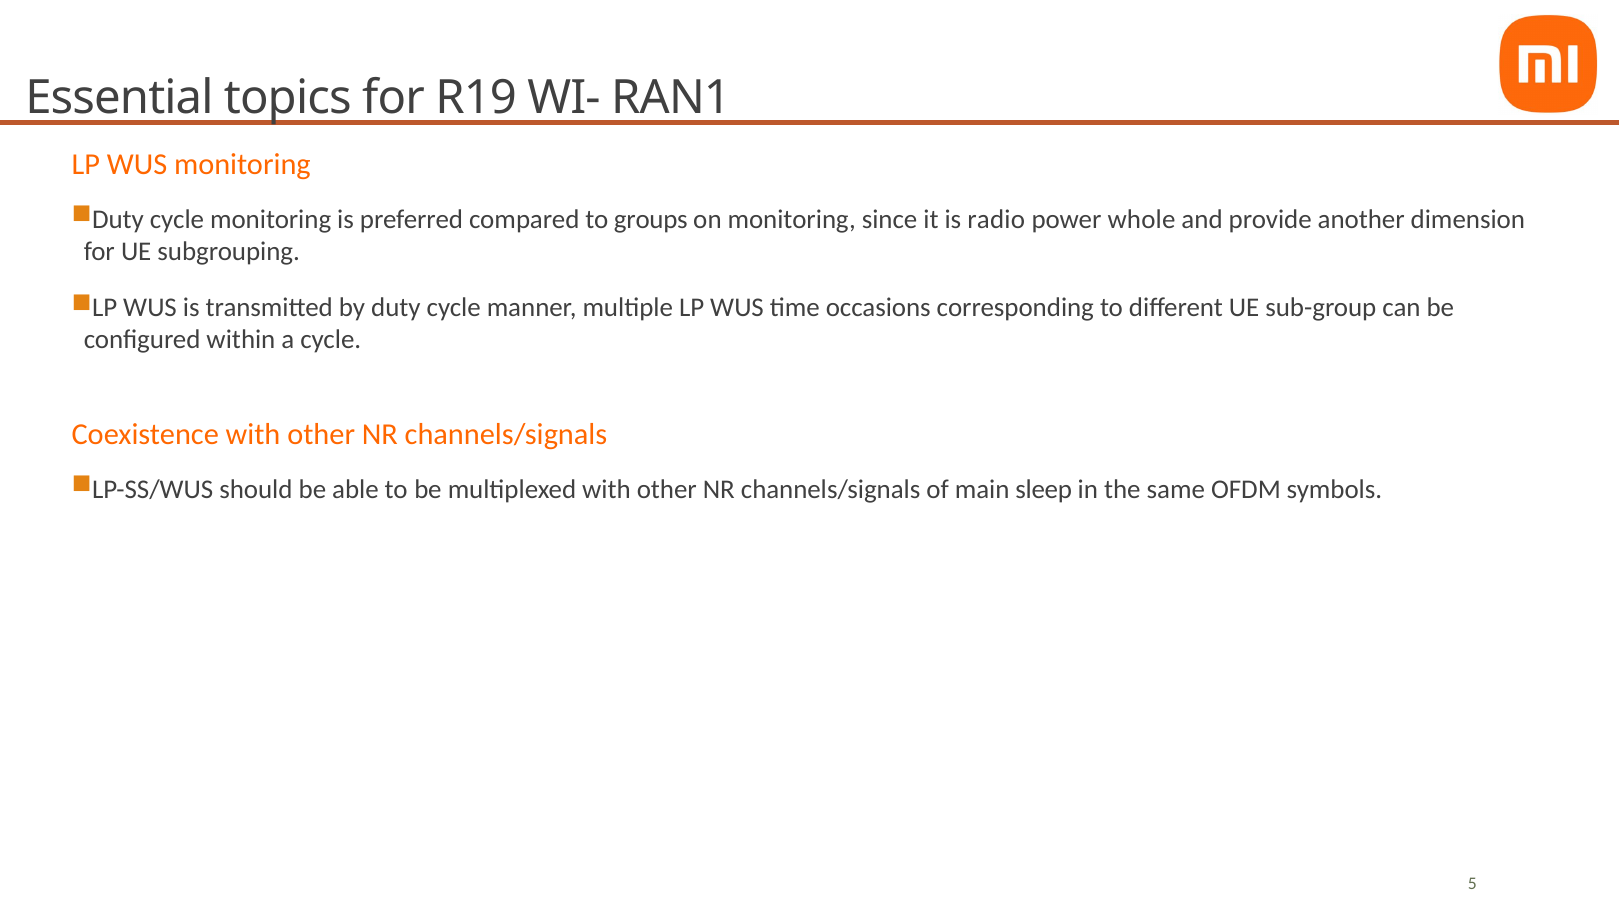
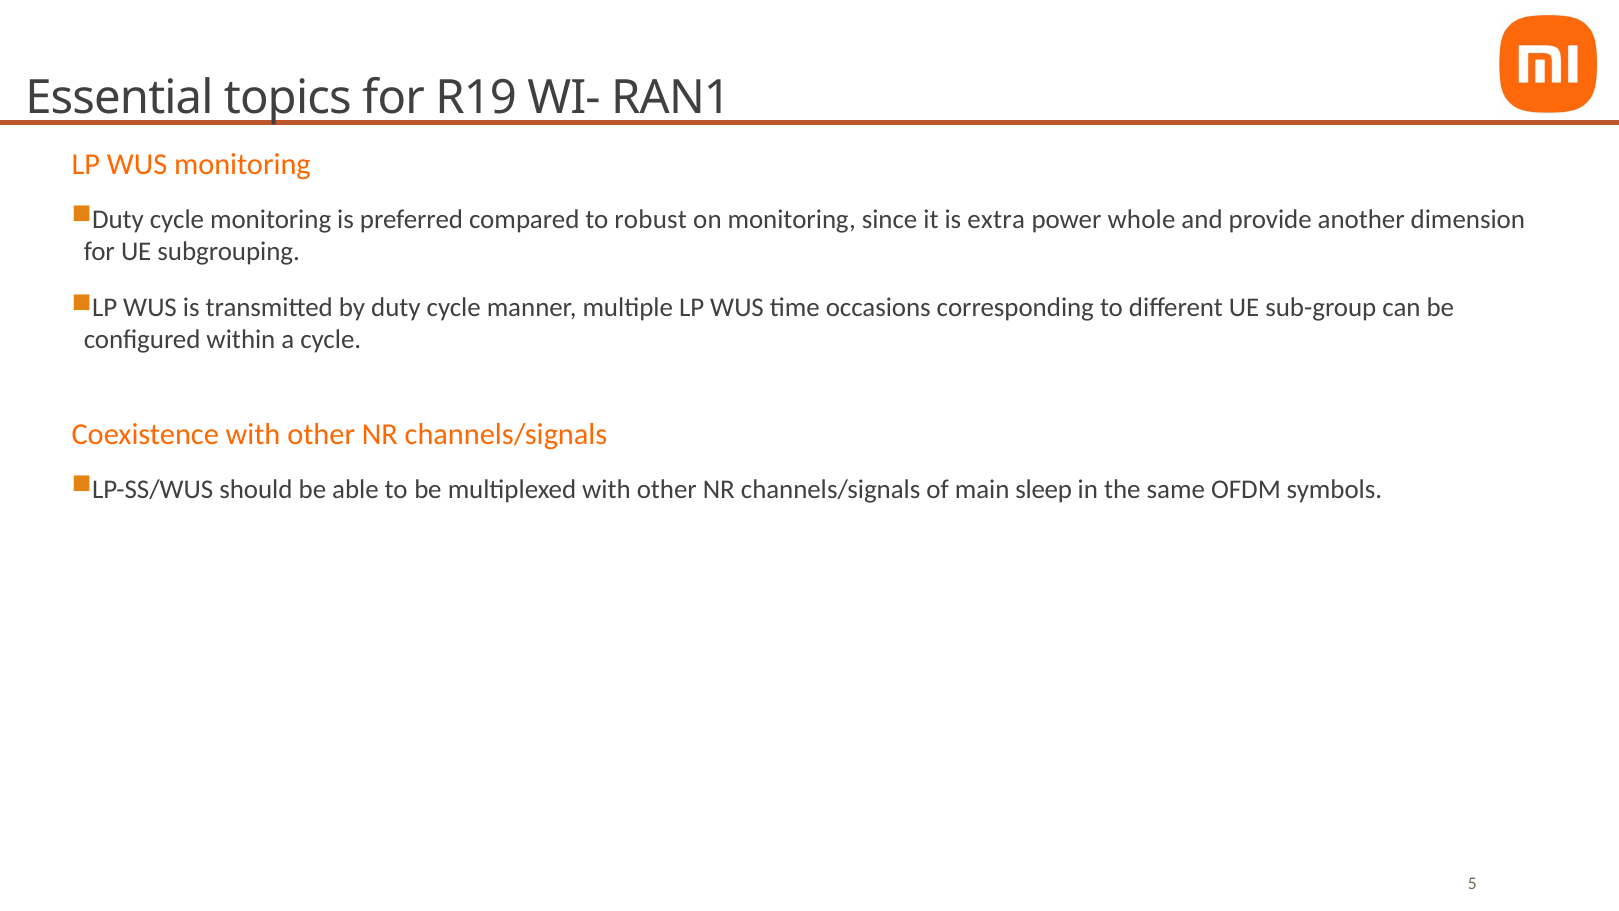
groups: groups -> robust
radio: radio -> extra
